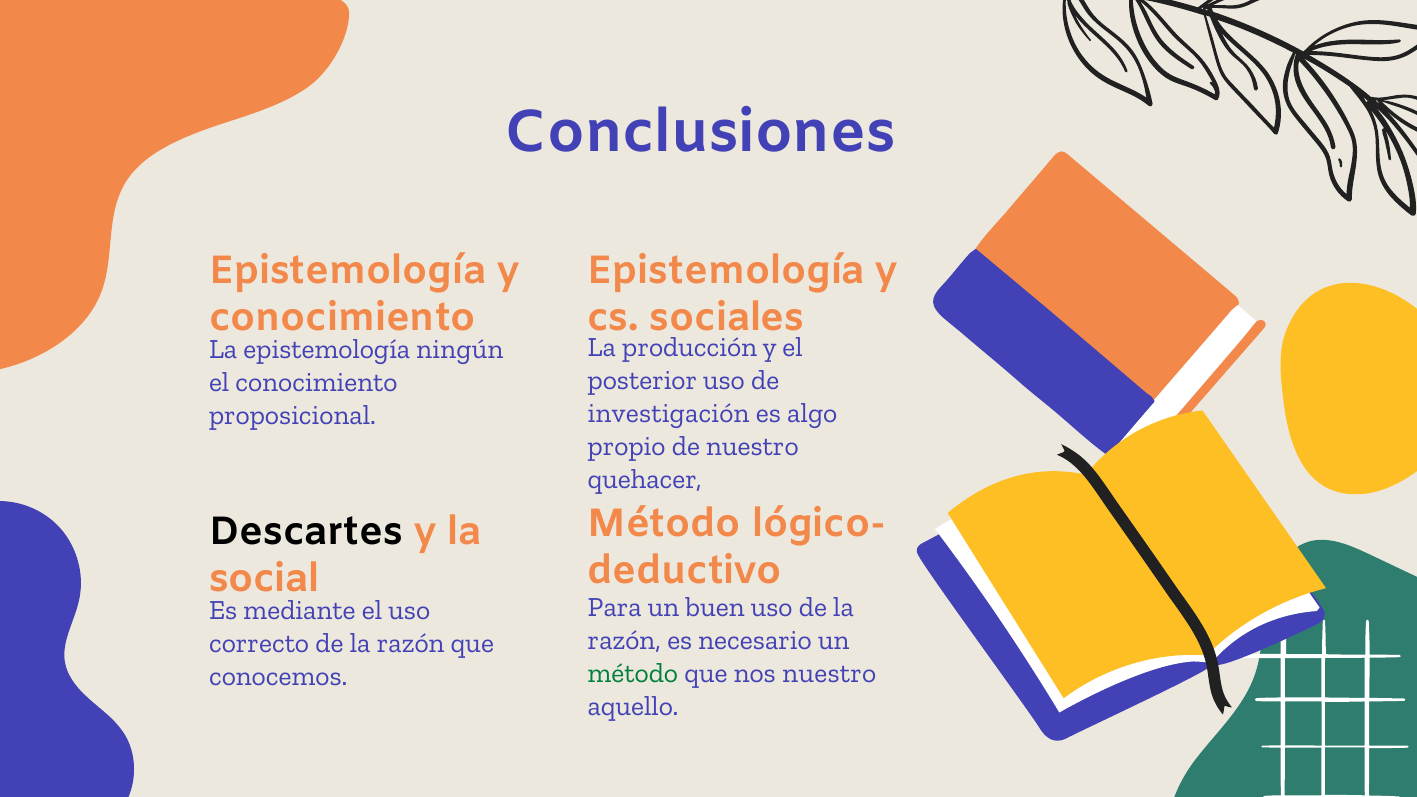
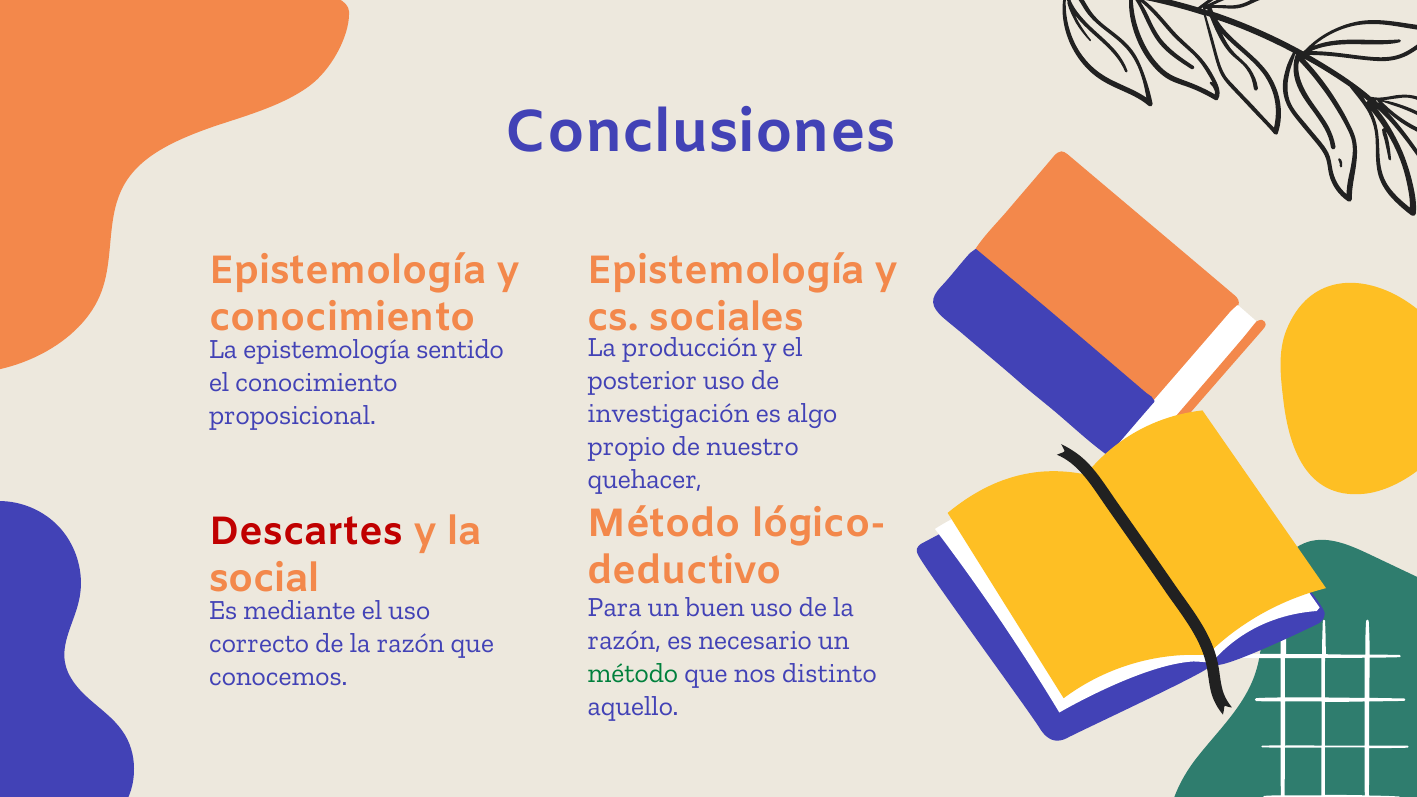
ningún: ningún -> sentido
Descartes colour: black -> red
nos nuestro: nuestro -> distinto
